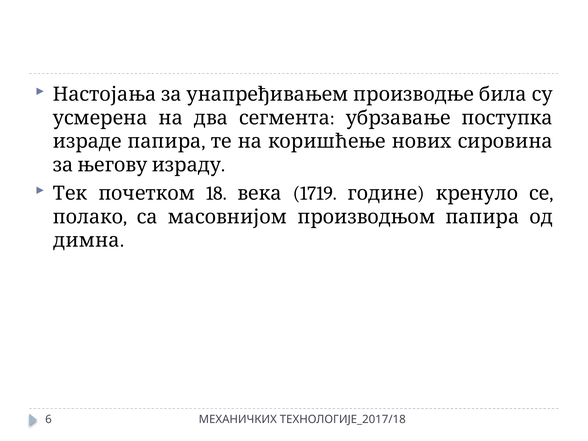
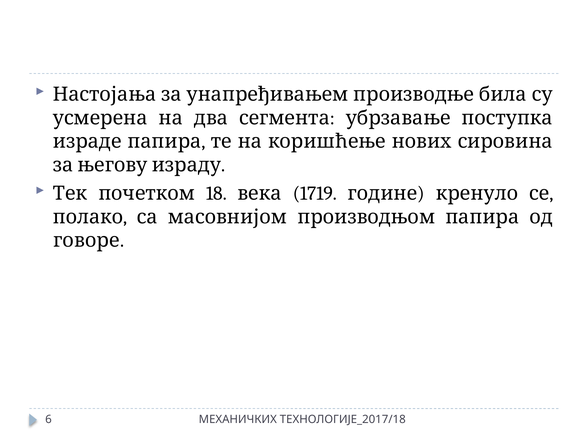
димна: димна -> говоре
